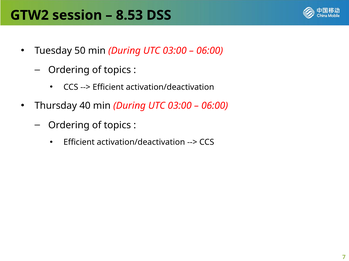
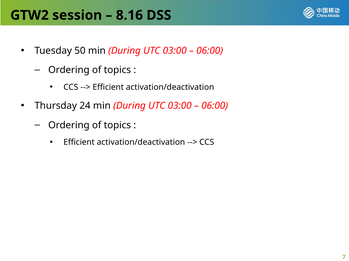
8.53: 8.53 -> 8.16
40: 40 -> 24
